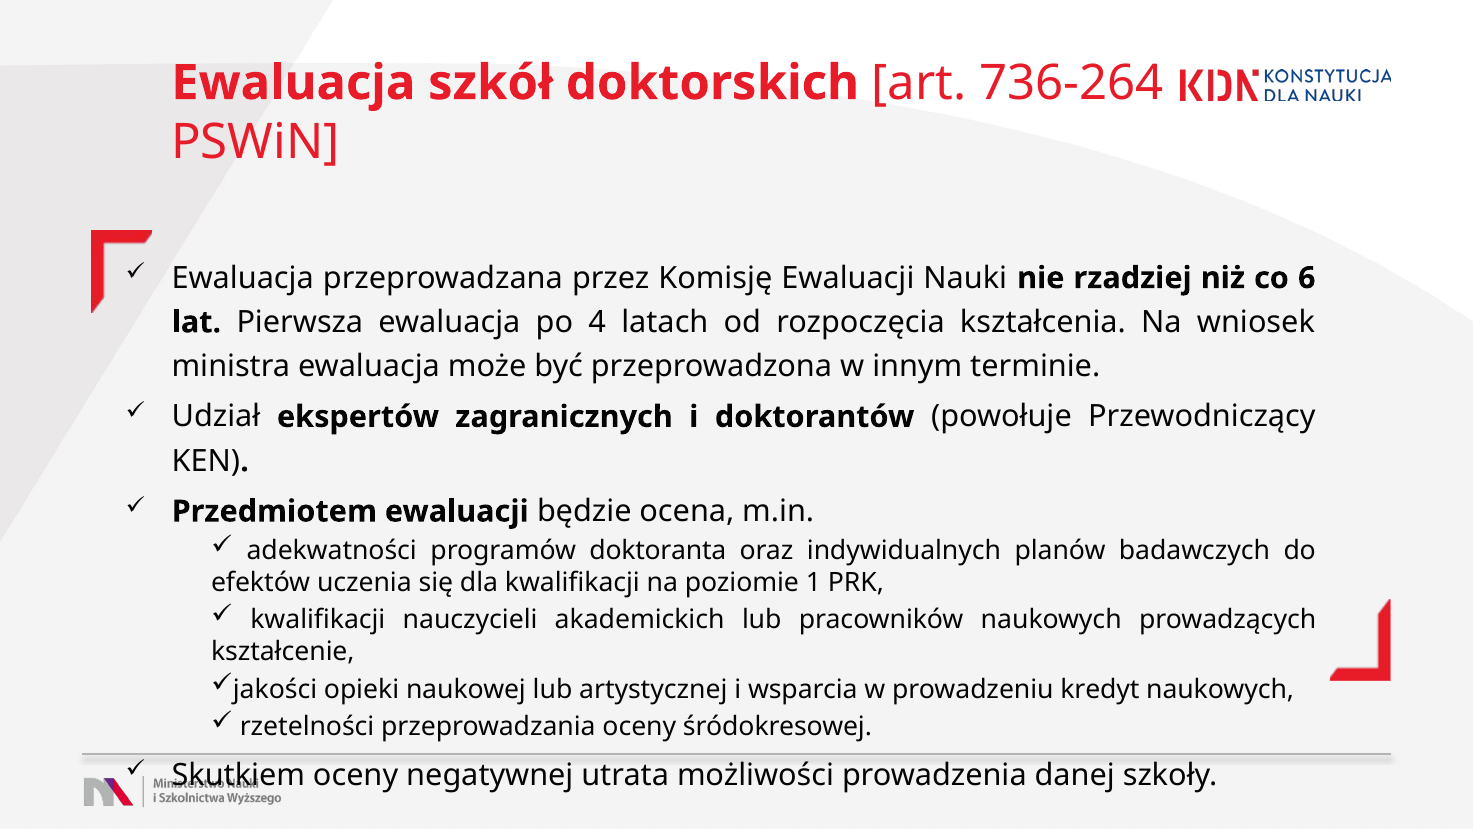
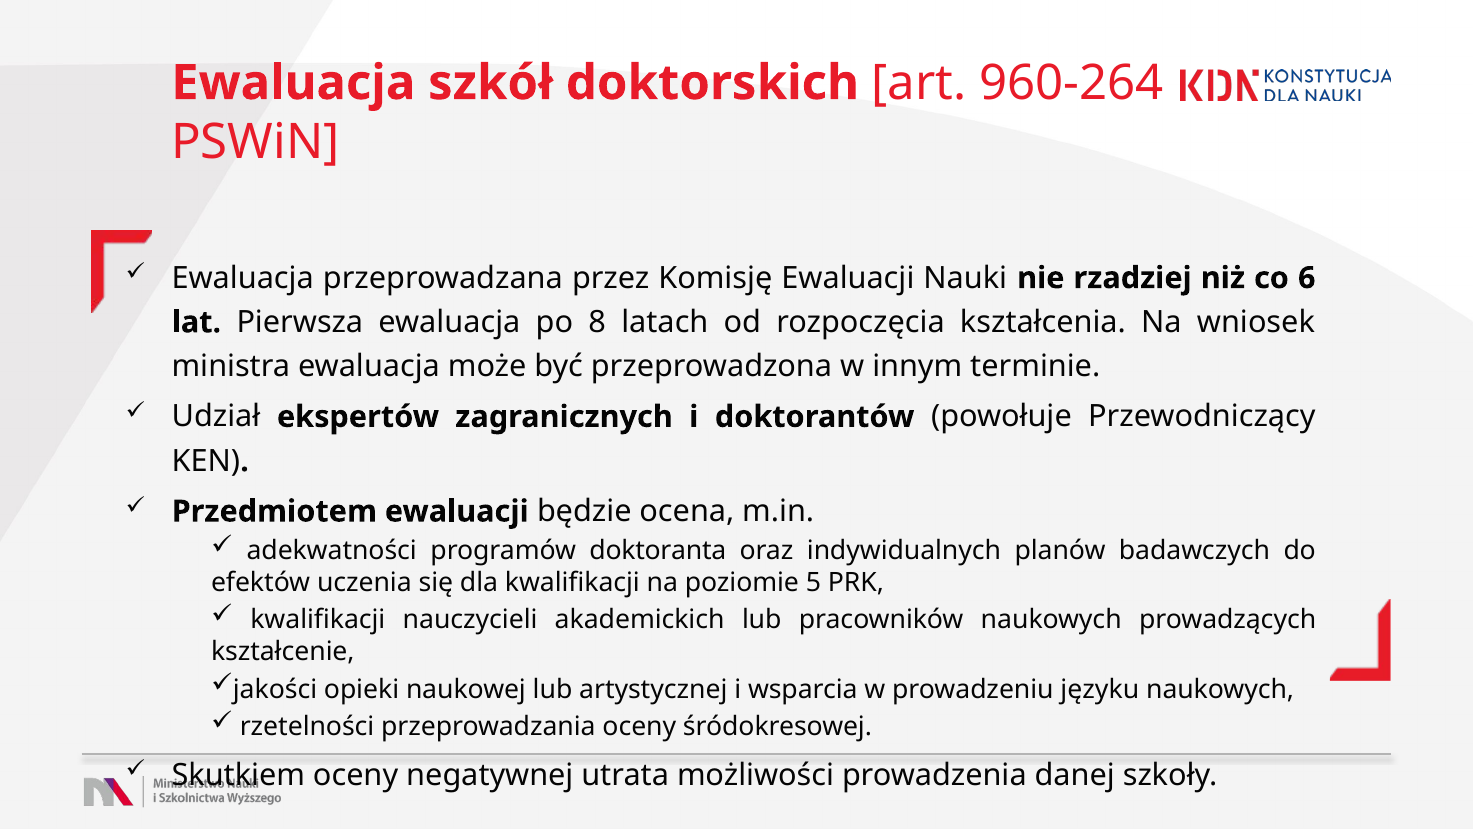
736-264: 736-264 -> 960-264
4: 4 -> 8
1: 1 -> 5
kredyt: kredyt -> języku
